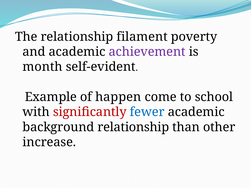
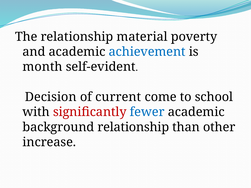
filament: filament -> material
achievement colour: purple -> blue
Example: Example -> Decision
happen: happen -> current
